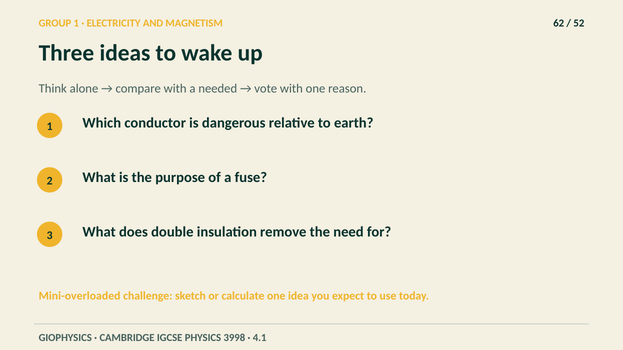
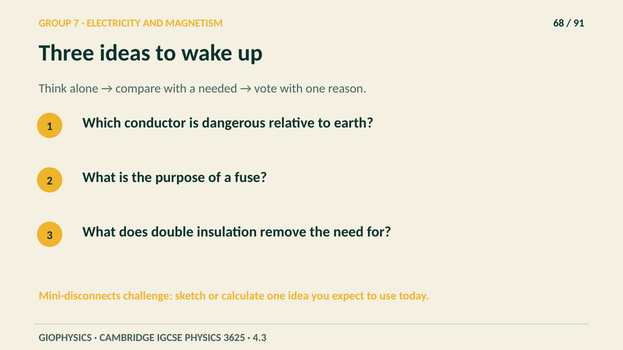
GROUP 1: 1 -> 7
62: 62 -> 68
52: 52 -> 91
Mini-overloaded: Mini-overloaded -> Mini-disconnects
3998: 3998 -> 3625
4.1: 4.1 -> 4.3
